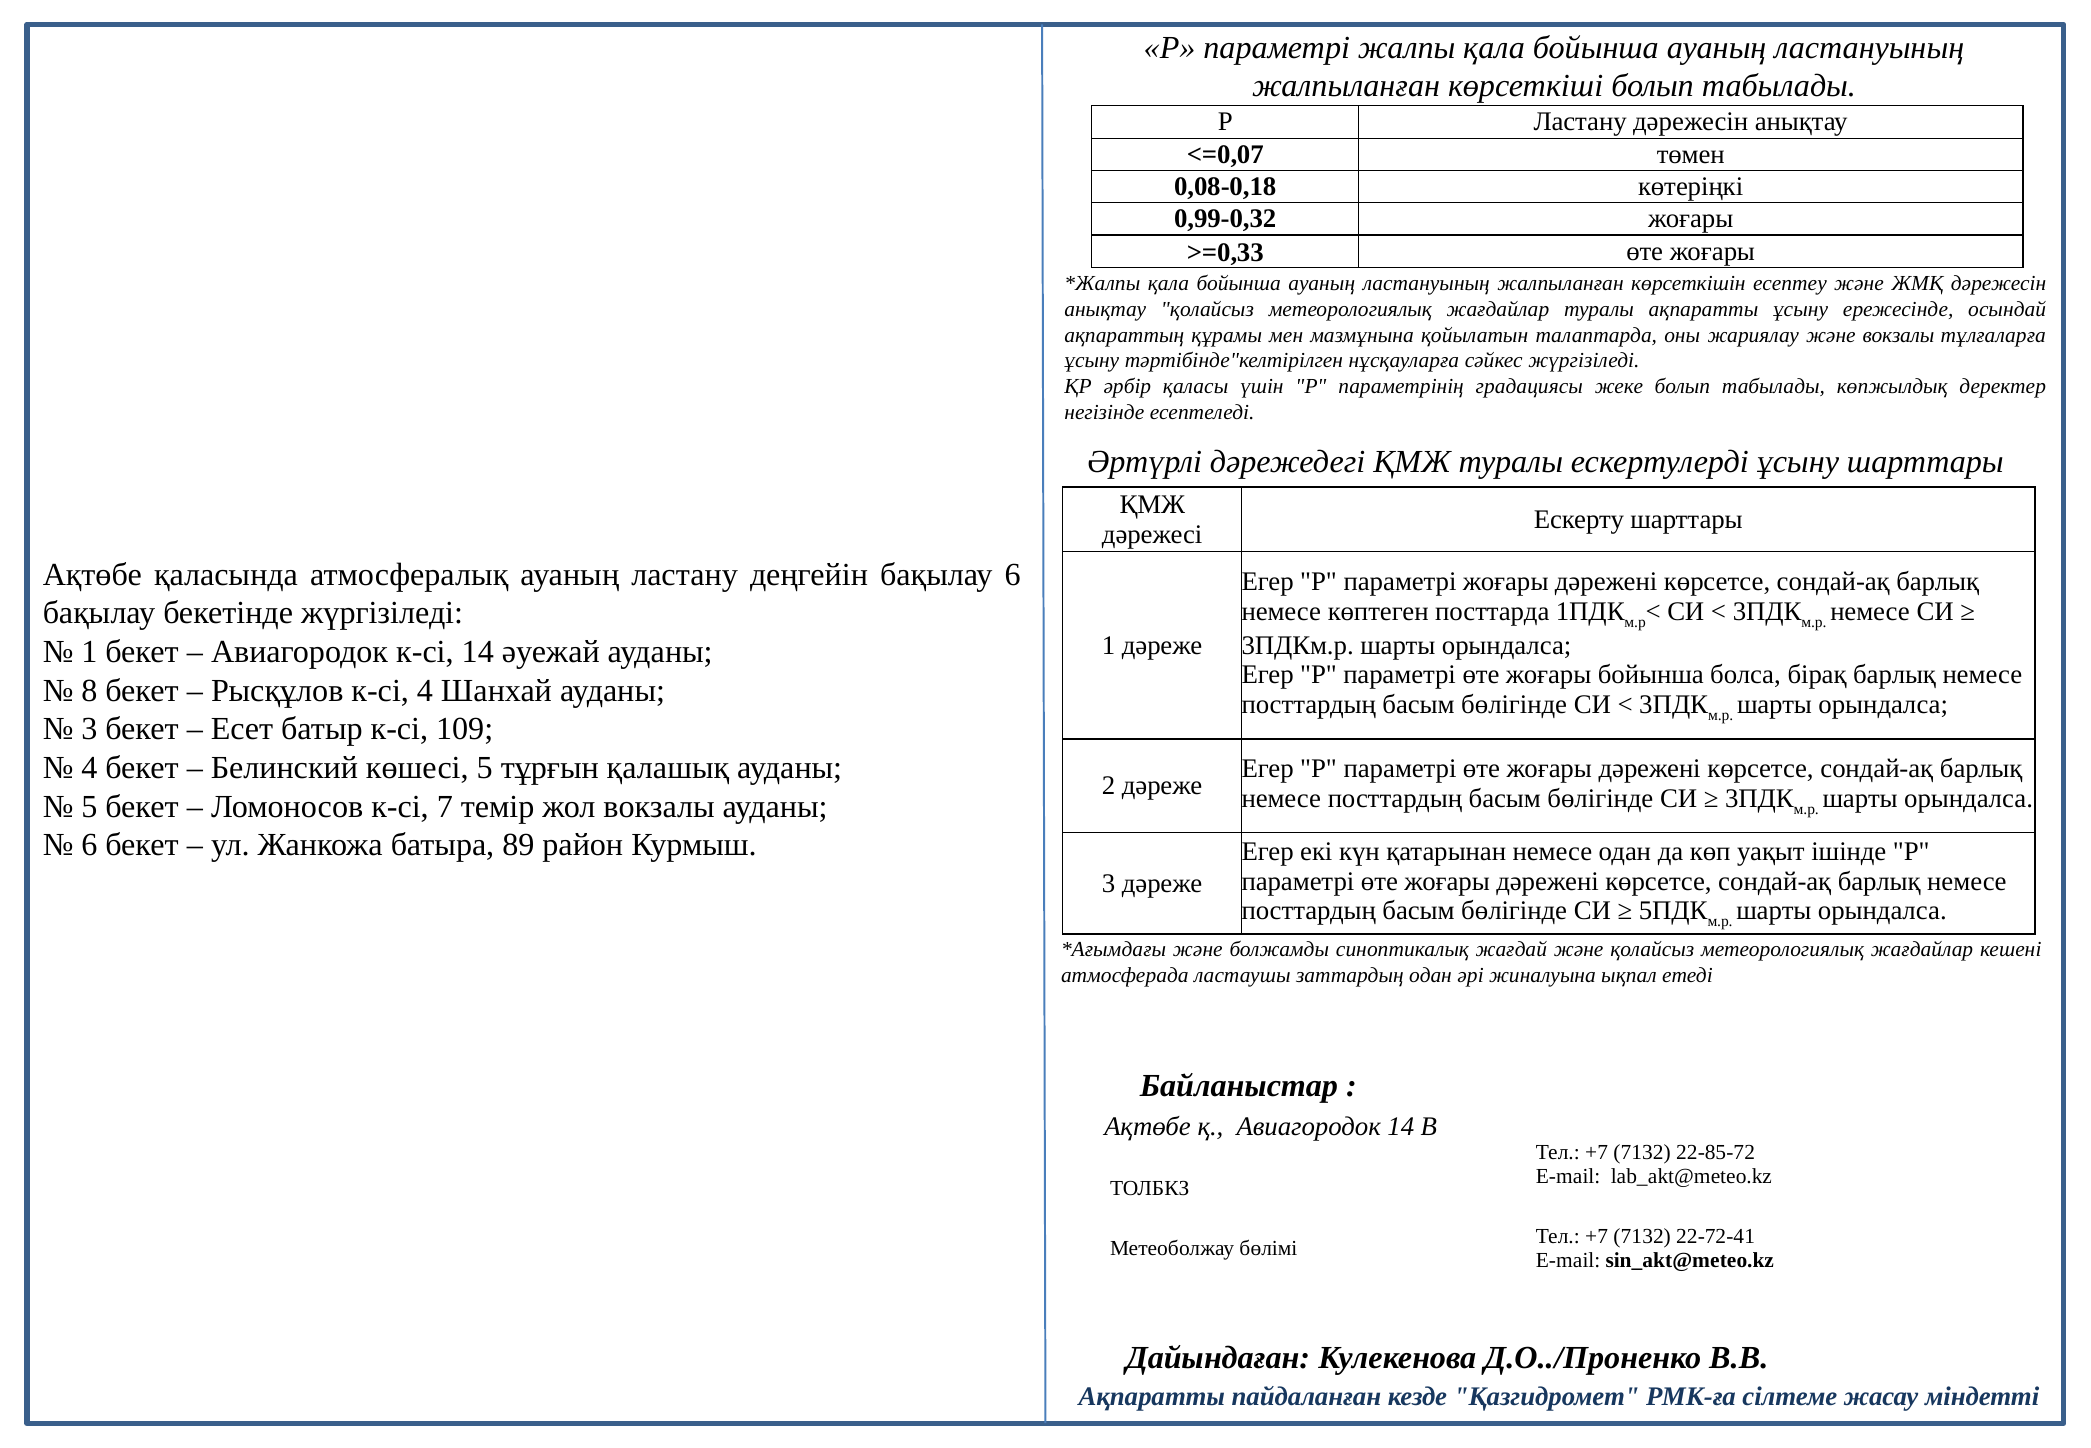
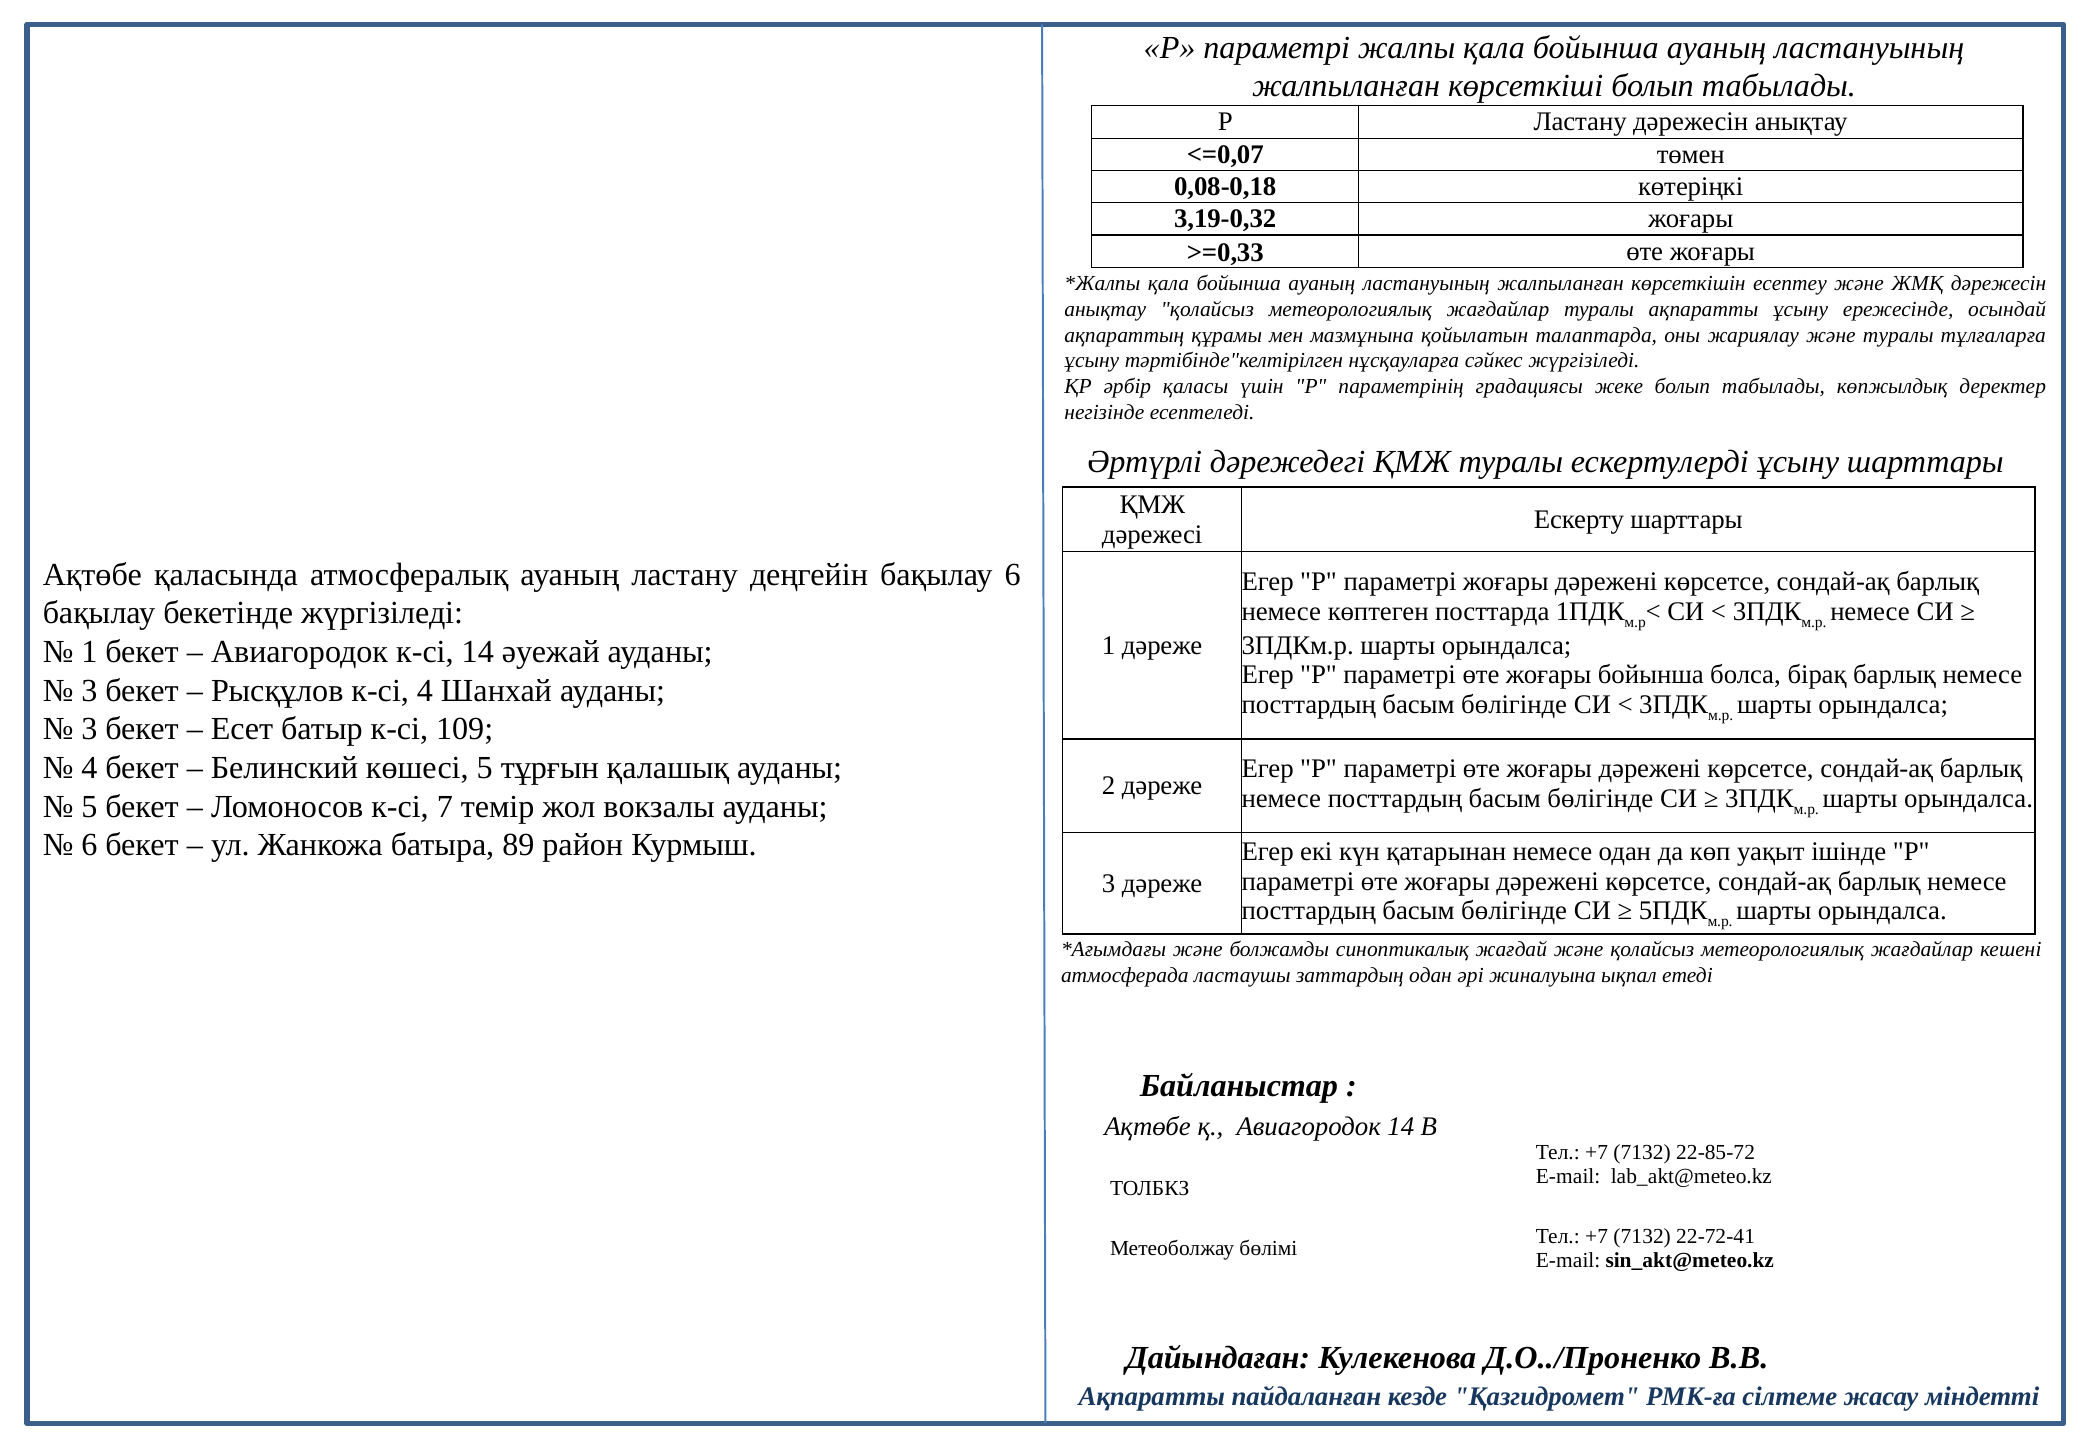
0,99-0,32: 0,99-0,32 -> 3,19-0,32
және вокзалы: вокзалы -> туралы
8 at (89, 690): 8 -> 3
